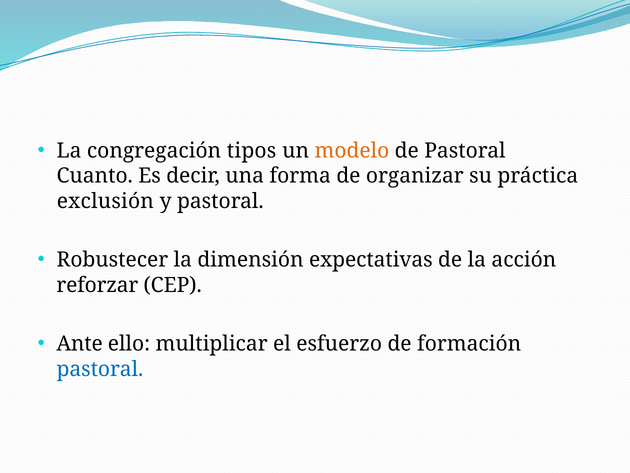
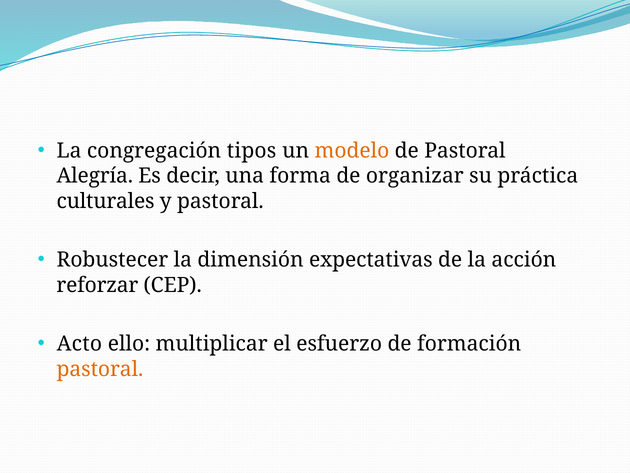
Cuanto: Cuanto -> Alegría
exclusión: exclusión -> culturales
Ante: Ante -> Acto
pastoral at (100, 369) colour: blue -> orange
